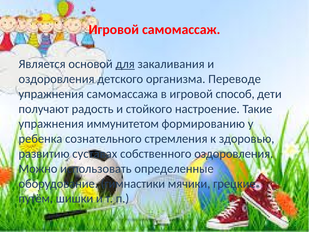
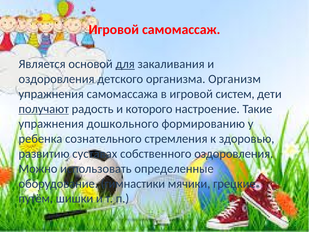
Переводе: Переводе -> Организм
способ: способ -> систем
получают underline: none -> present
стойкого: стойкого -> которого
иммунитетом: иммунитетом -> дошкольного
